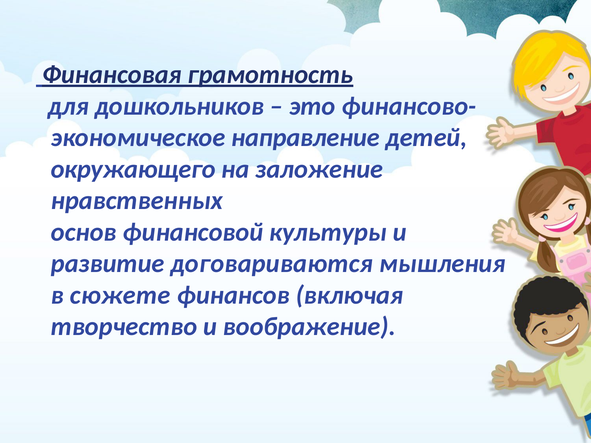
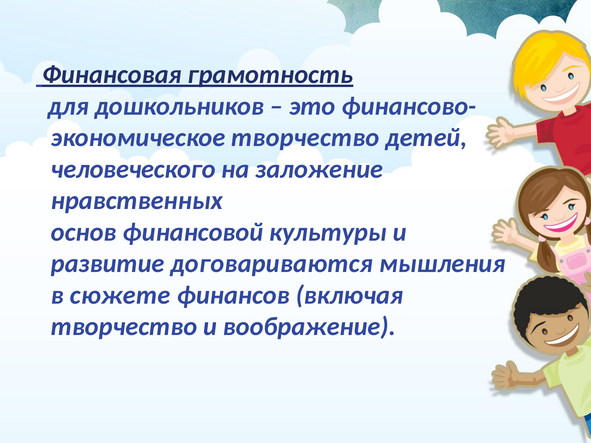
направление at (306, 138): направление -> творчество
окружающего: окружающего -> человеческого
